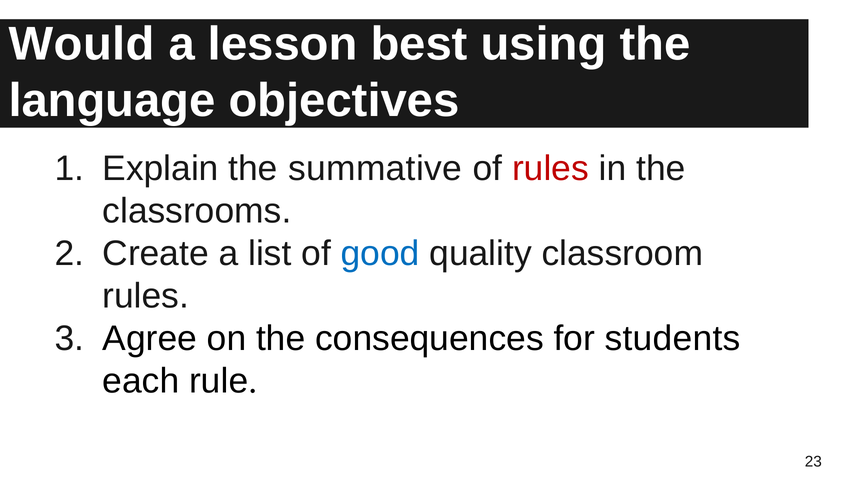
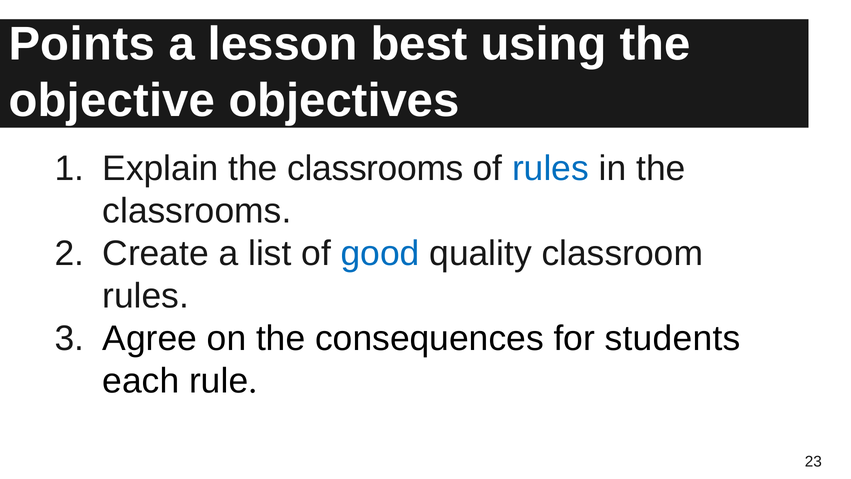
Would: Would -> Points
language: language -> objective
Explain the summative: summative -> classrooms
rules at (551, 168) colour: red -> blue
